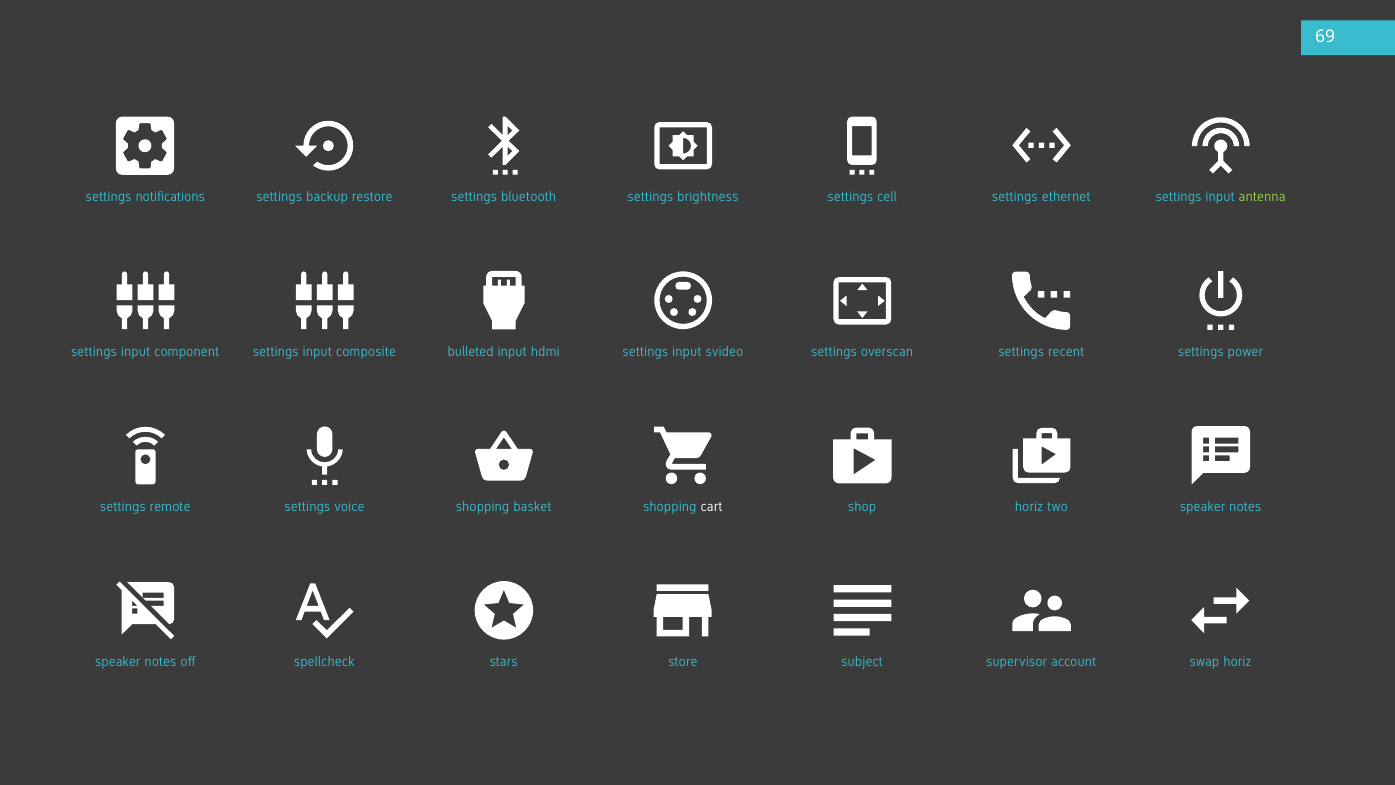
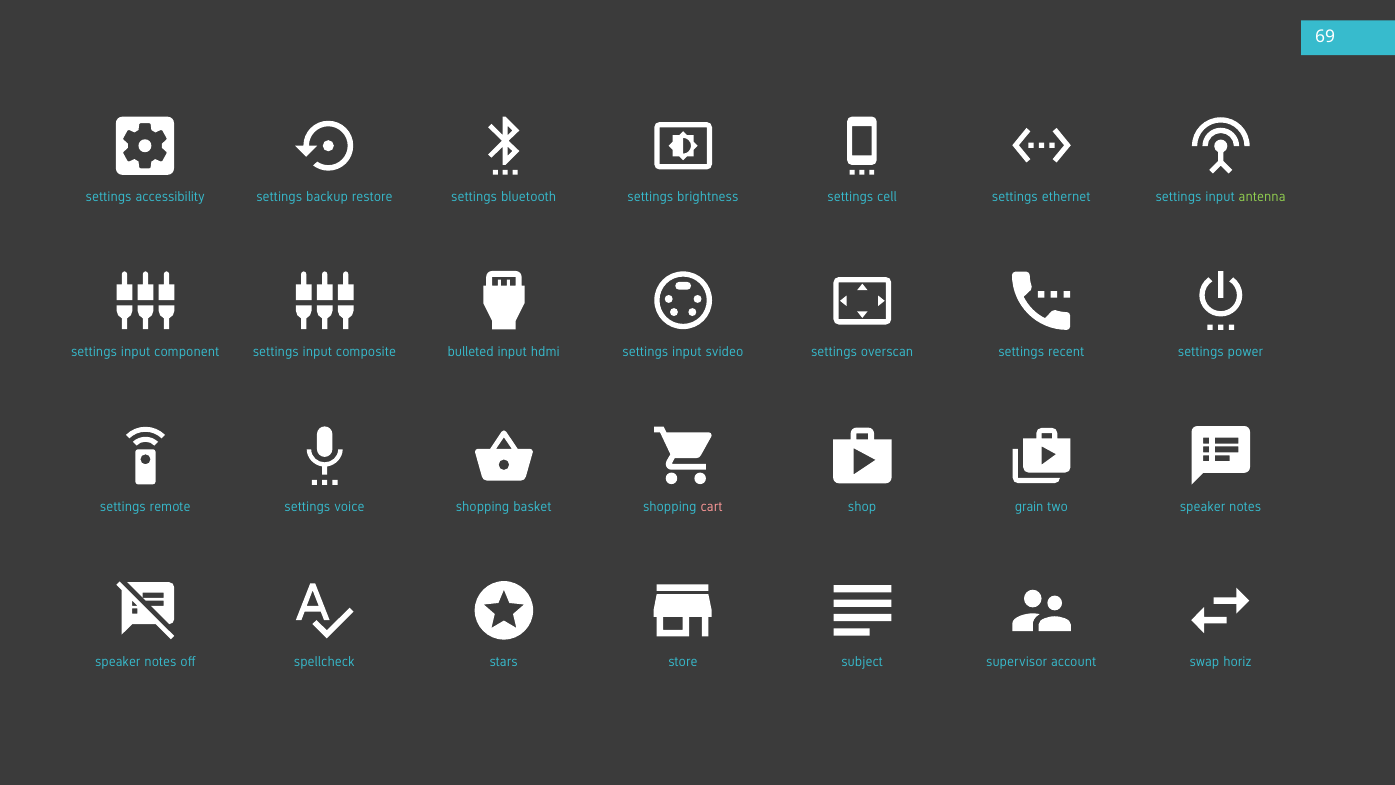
notifications: notifications -> accessibility
cart colour: white -> pink
shop horiz: horiz -> grain
